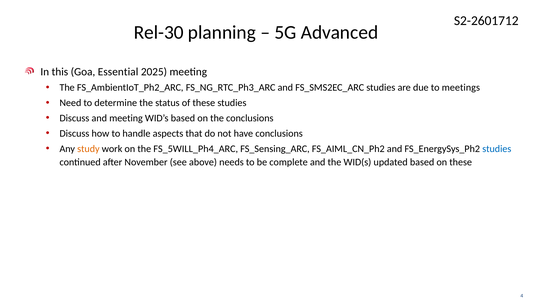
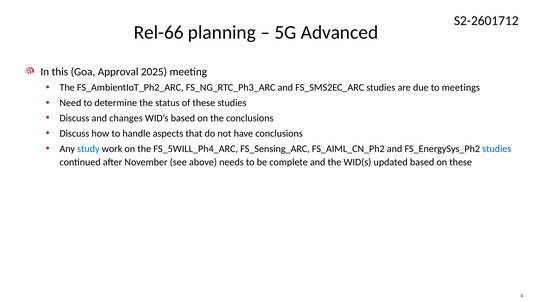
Rel-30: Rel-30 -> Rel-66
Essential: Essential -> Approval
and meeting: meeting -> changes
study colour: orange -> blue
